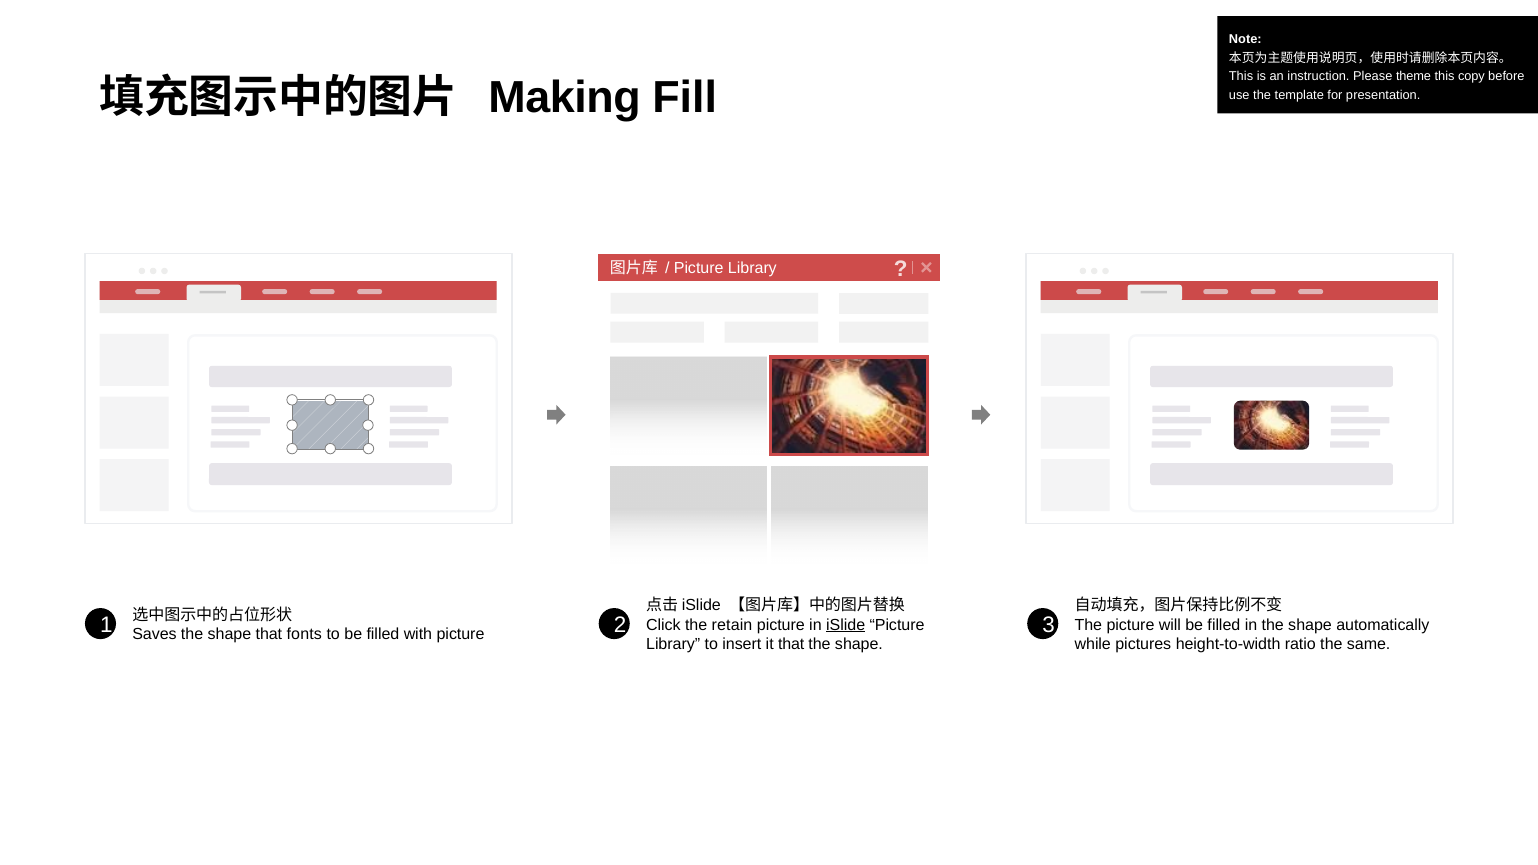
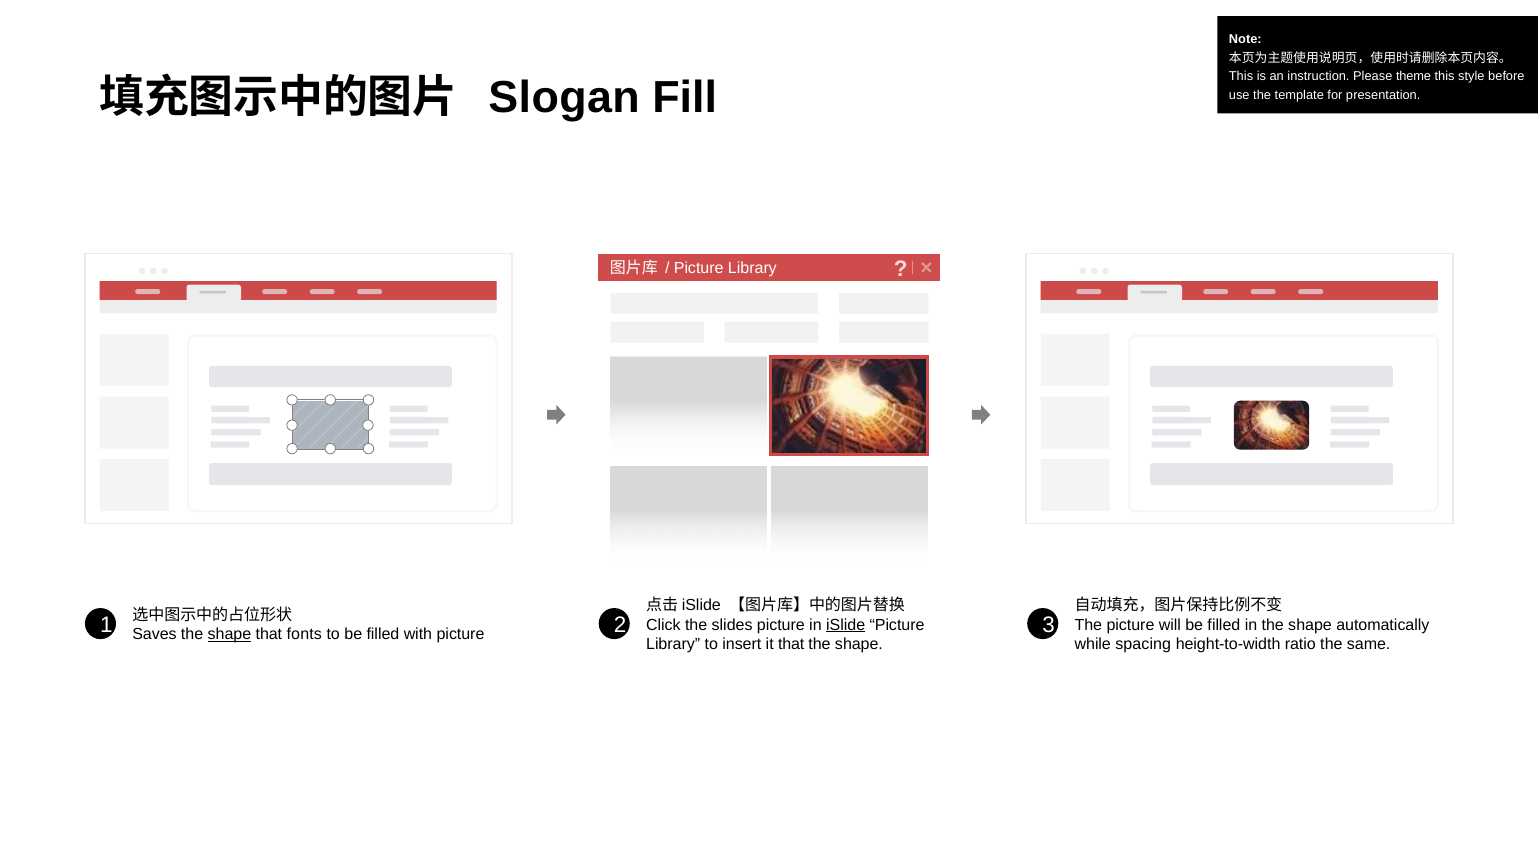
copy: copy -> style
Making: Making -> Slogan
retain: retain -> slides
shape at (229, 634) underline: none -> present
pictures: pictures -> spacing
